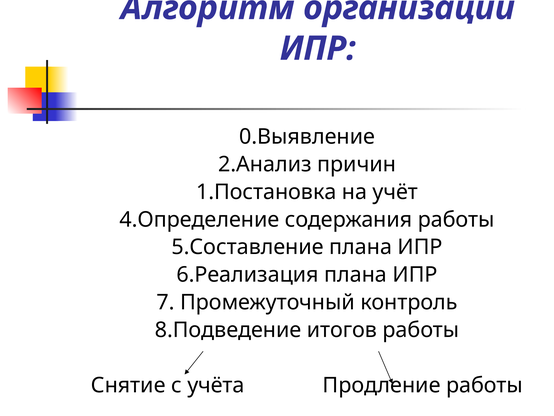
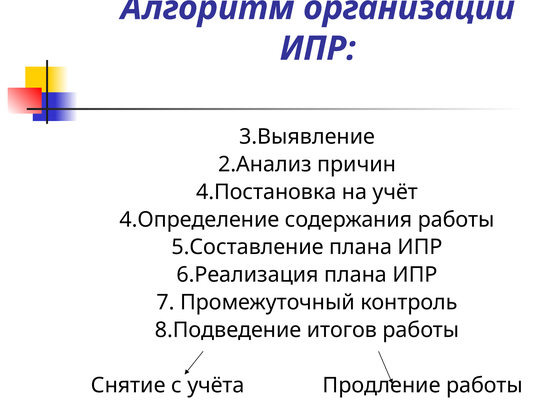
0.Выявление: 0.Выявление -> 3.Выявление
1.Постановка: 1.Постановка -> 4.Постановка
